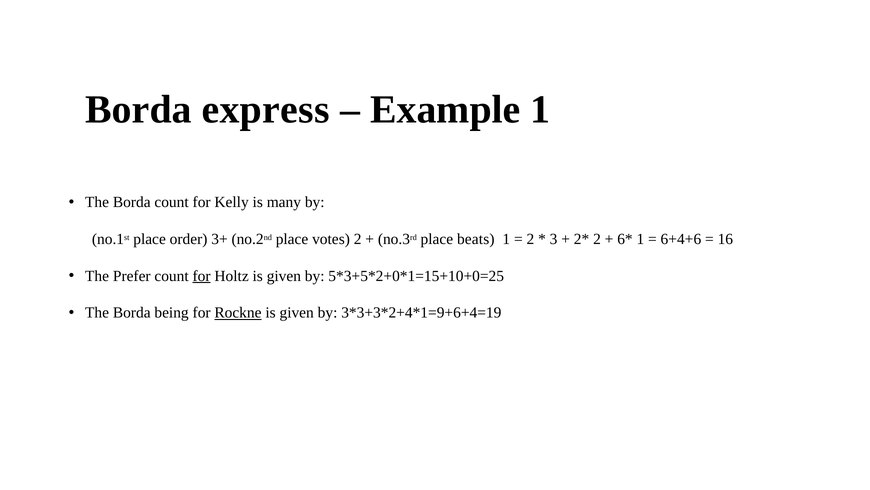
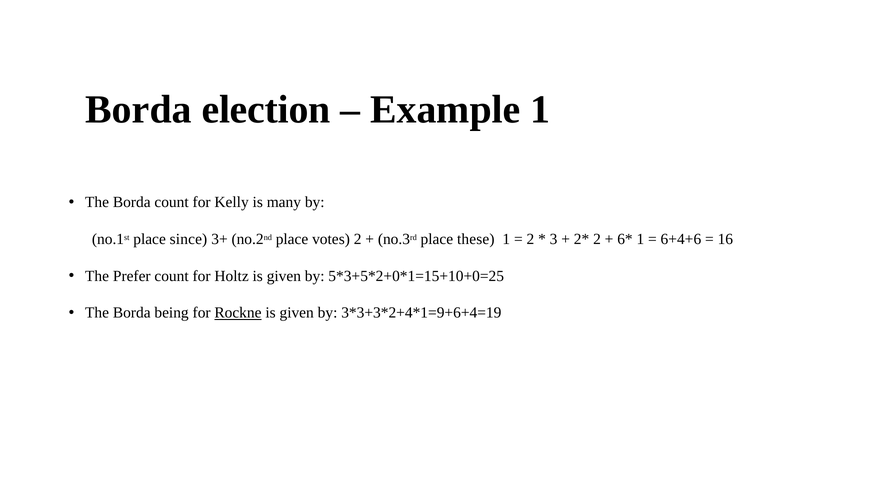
express: express -> election
order: order -> since
beats: beats -> these
for at (202, 276) underline: present -> none
